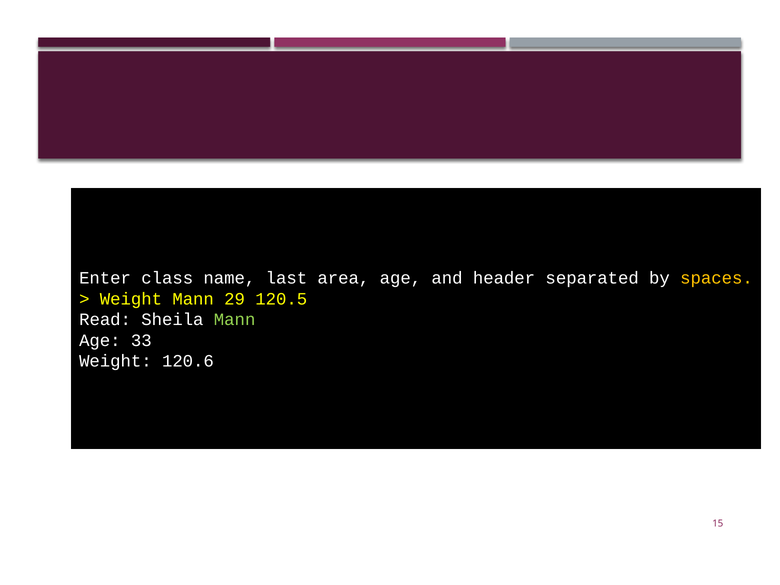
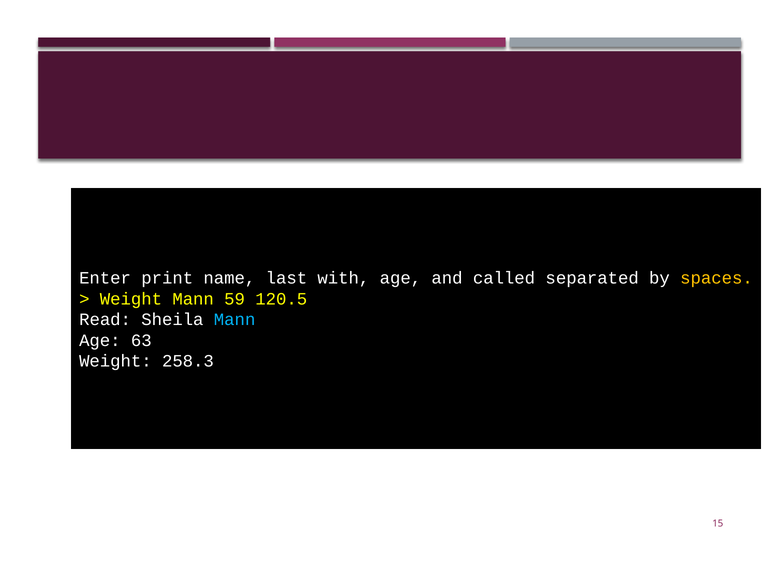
class: class -> print
area: area -> with
header: header -> called
29: 29 -> 59
Mann at (235, 320) colour: light green -> light blue
33: 33 -> 63
120.6: 120.6 -> 258.3
